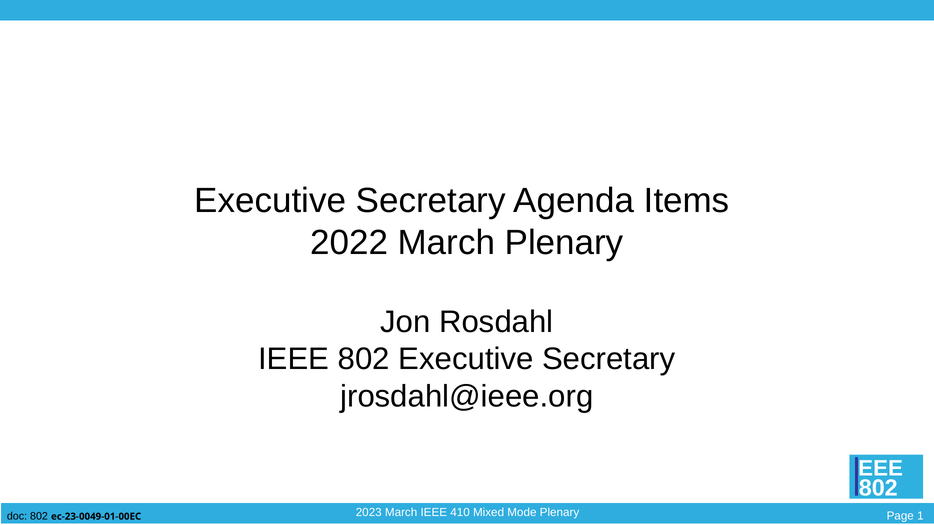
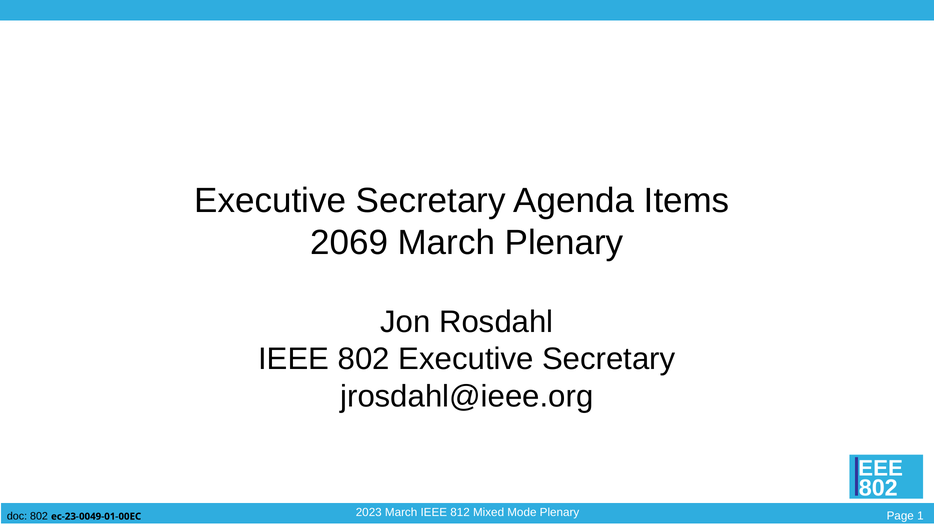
2022: 2022 -> 2069
410: 410 -> 812
